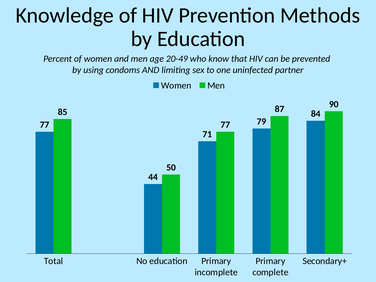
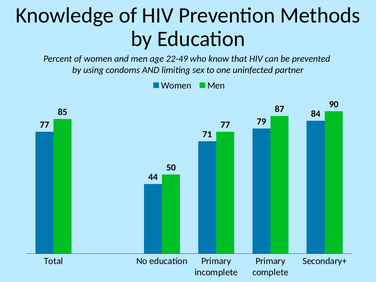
20-49: 20-49 -> 22-49
